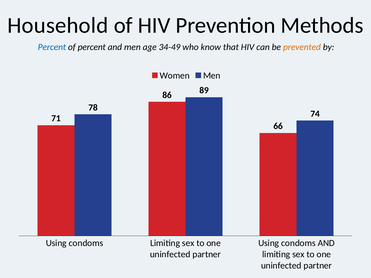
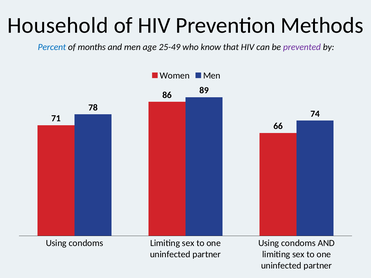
of percent: percent -> months
34-49: 34-49 -> 25-49
prevented colour: orange -> purple
